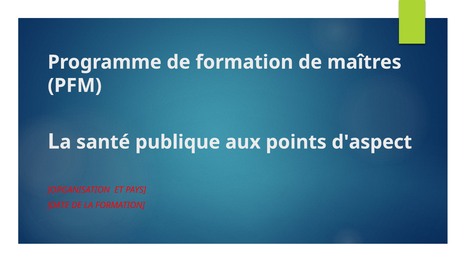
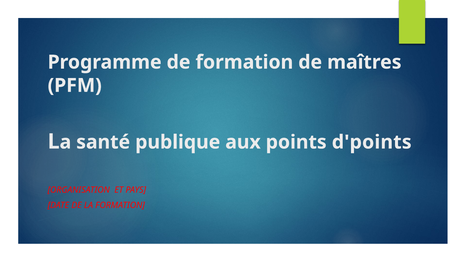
d'aspect: d'aspect -> d'points
